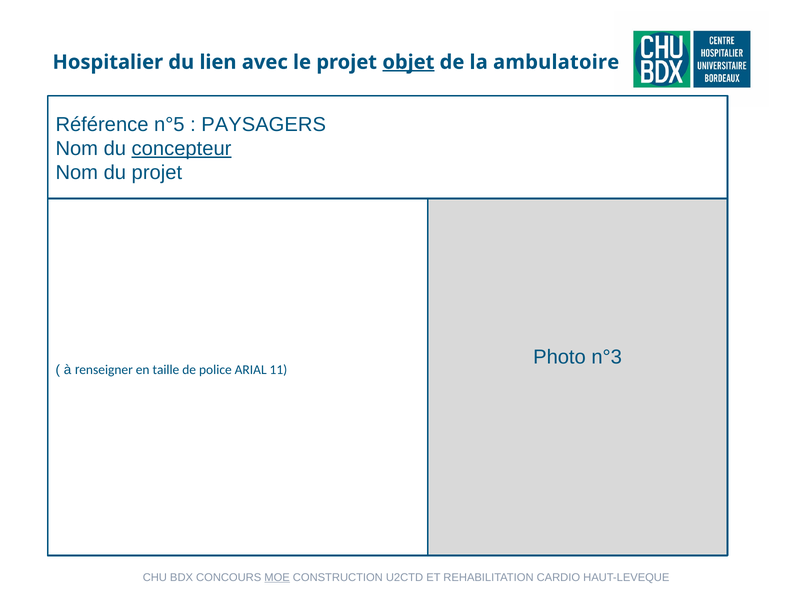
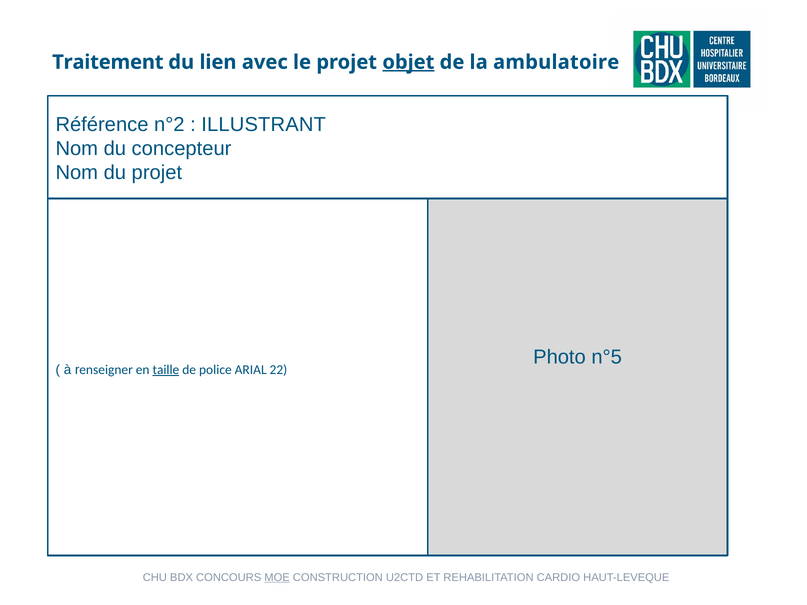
Hospitalier: Hospitalier -> Traitement
n°5: n°5 -> n°2
PAYSAGERS: PAYSAGERS -> ILLUSTRANT
concepteur underline: present -> none
n°3: n°3 -> n°5
taille underline: none -> present
11: 11 -> 22
